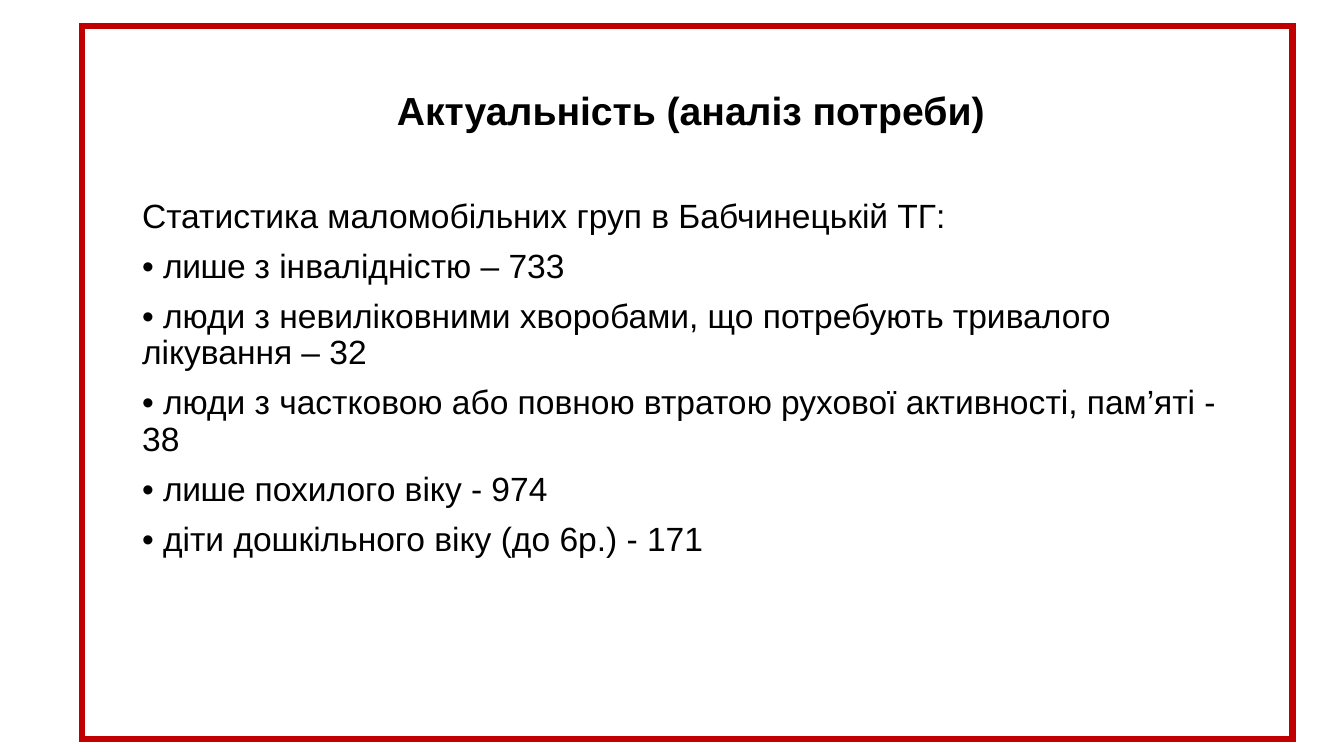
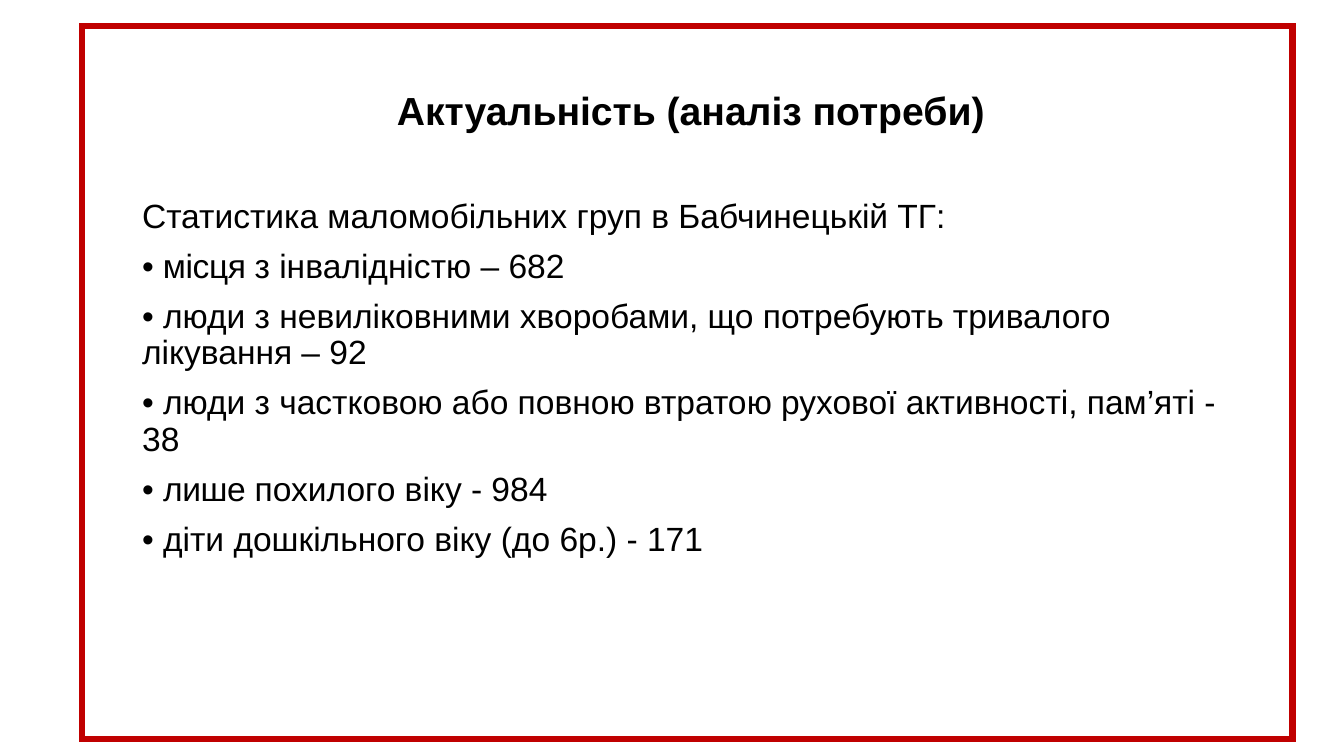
лише at (204, 267): лише -> місця
733: 733 -> 682
32: 32 -> 92
974: 974 -> 984
